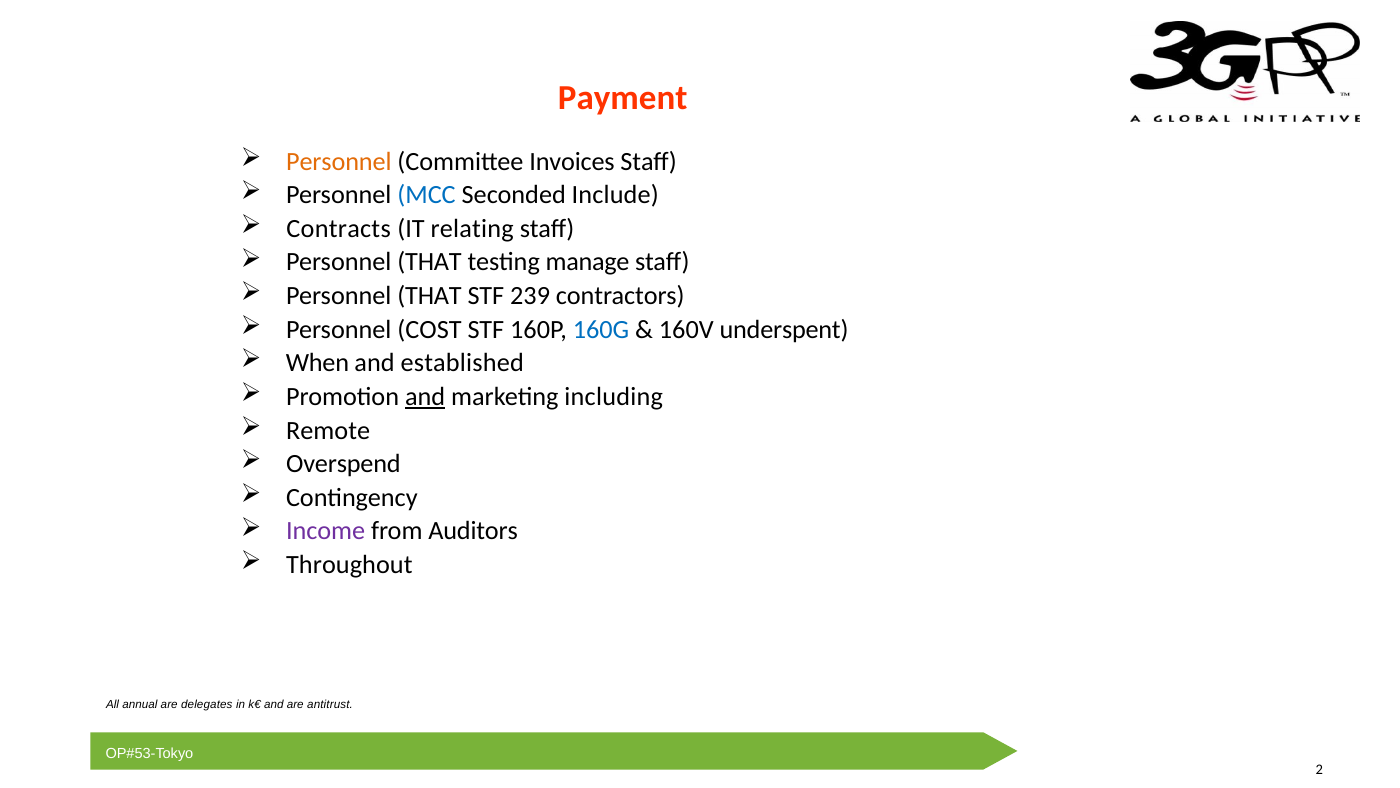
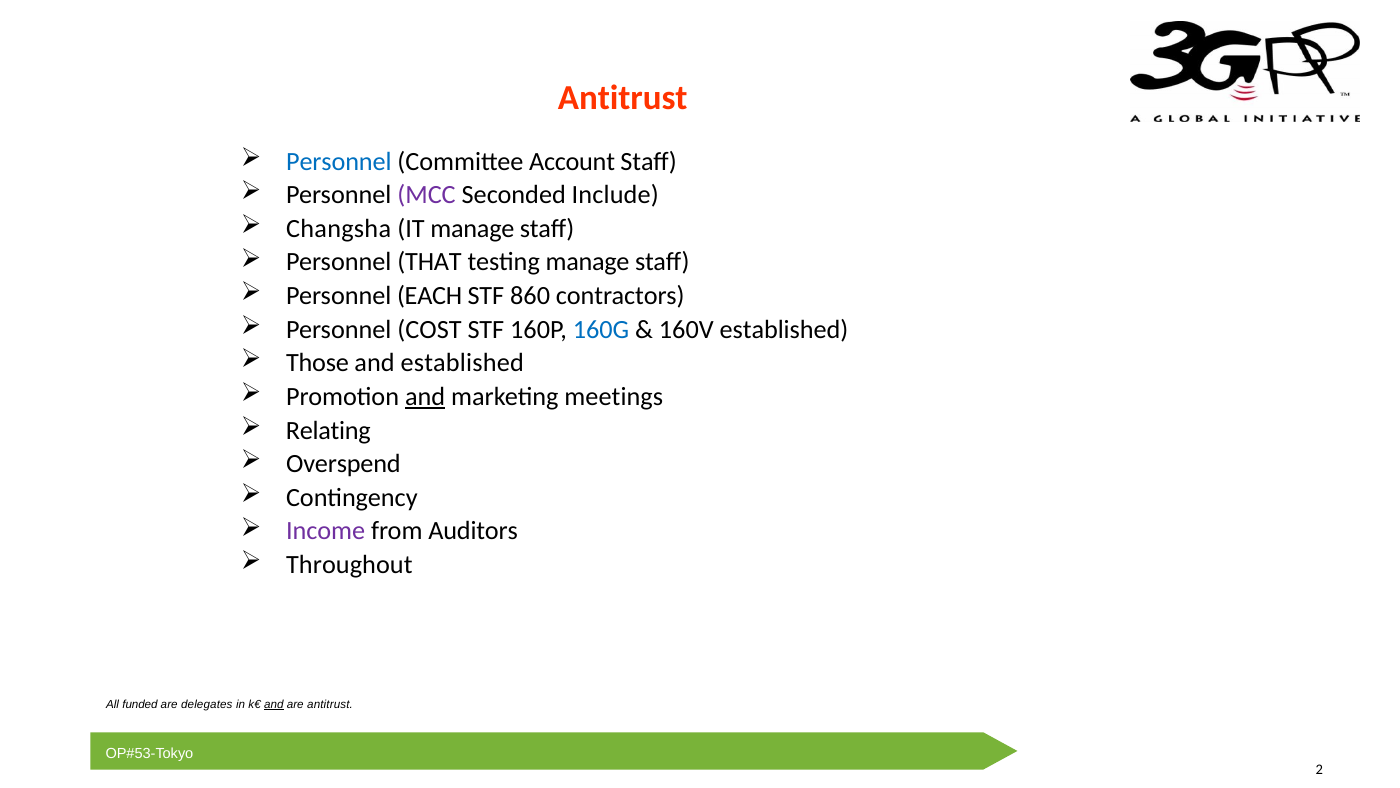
Payment at (623, 97): Payment -> Antitrust
Personnel at (339, 161) colour: orange -> blue
Invoices: Invoices -> Account
MCC colour: blue -> purple
Contracts: Contracts -> Changsha
IT relating: relating -> manage
THAT at (430, 296): THAT -> EACH
239: 239 -> 860
160V underspent: underspent -> established
When: When -> Those
including: including -> meetings
Remote: Remote -> Relating
annual: annual -> funded
and at (274, 704) underline: none -> present
